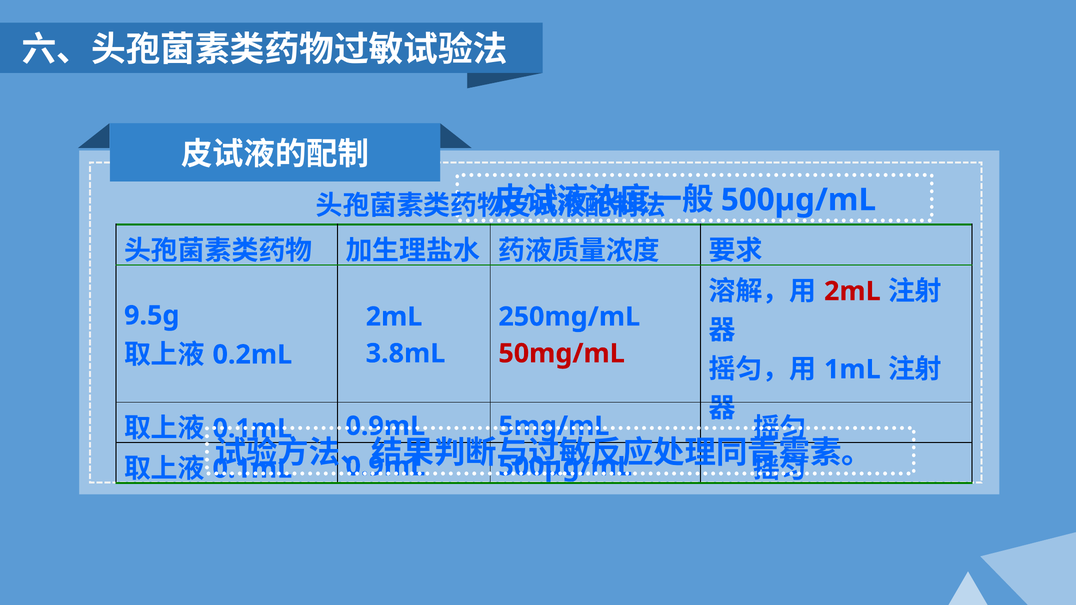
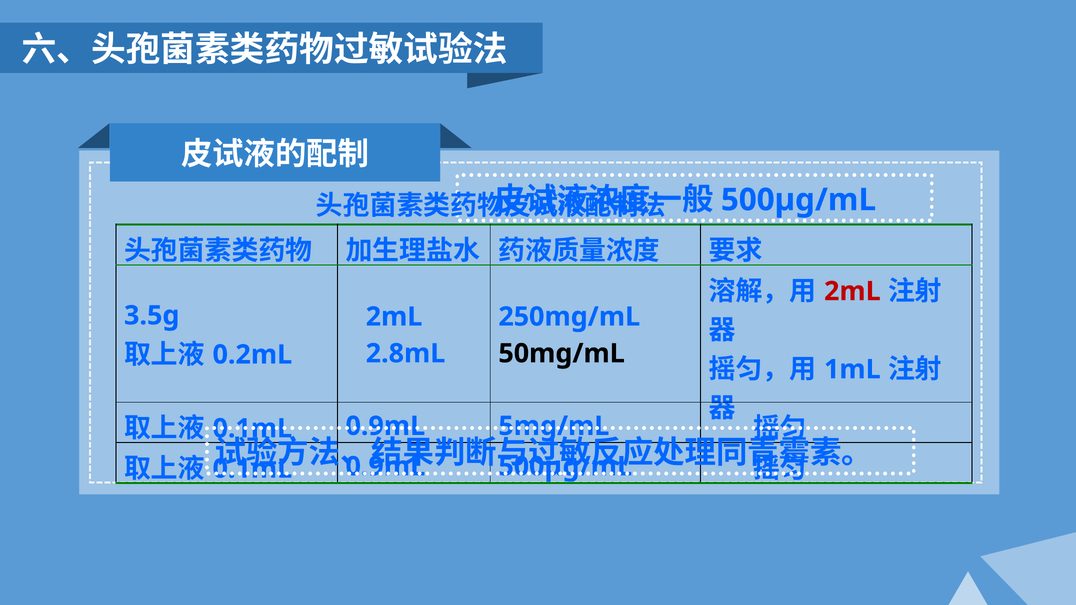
9.5g: 9.5g -> 3.5g
3.8mL: 3.8mL -> 2.8mL
50mg/mL colour: red -> black
